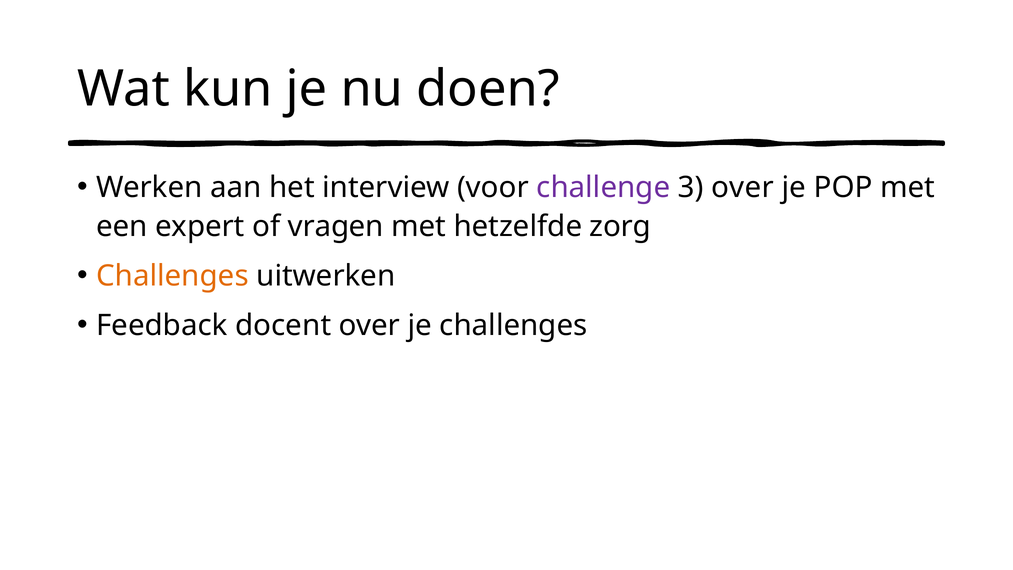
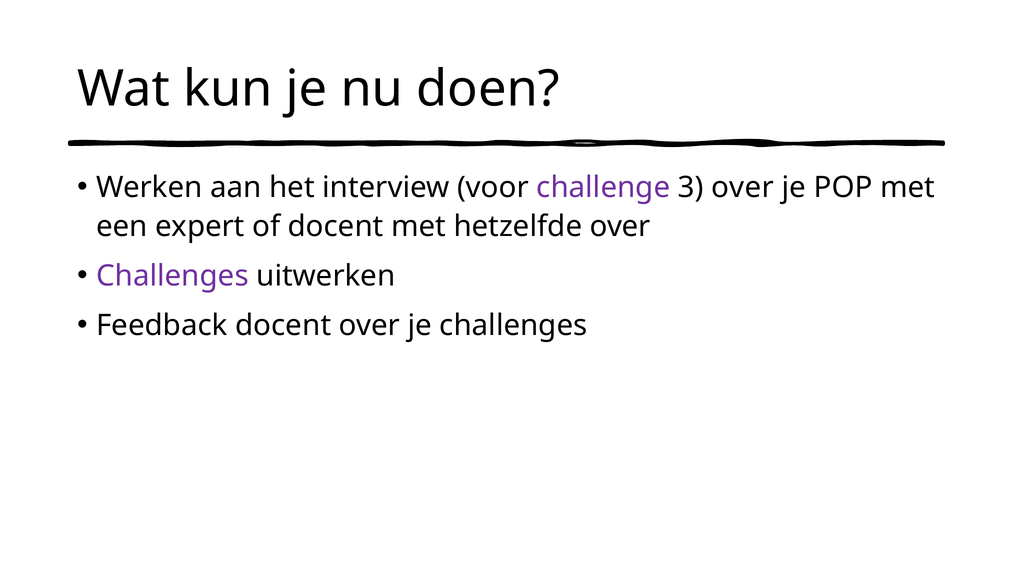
of vragen: vragen -> docent
hetzelfde zorg: zorg -> over
Challenges at (172, 276) colour: orange -> purple
